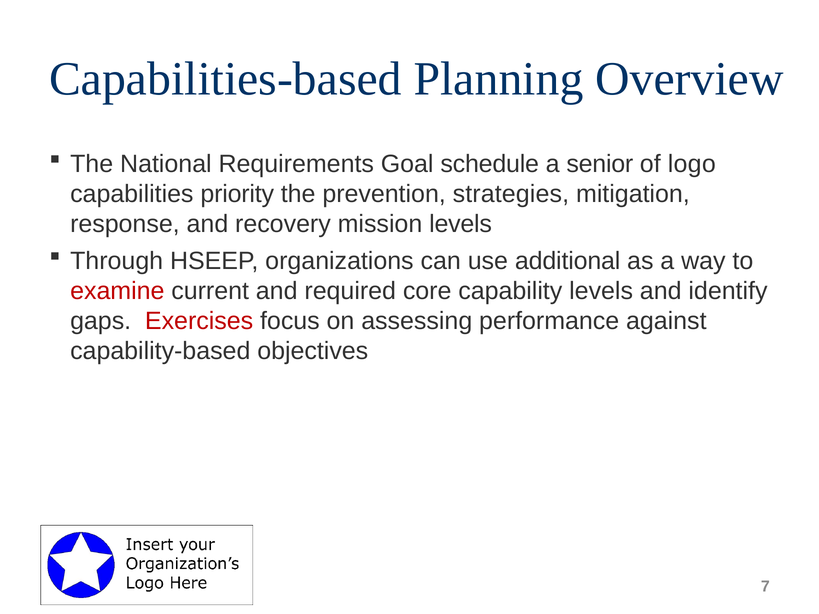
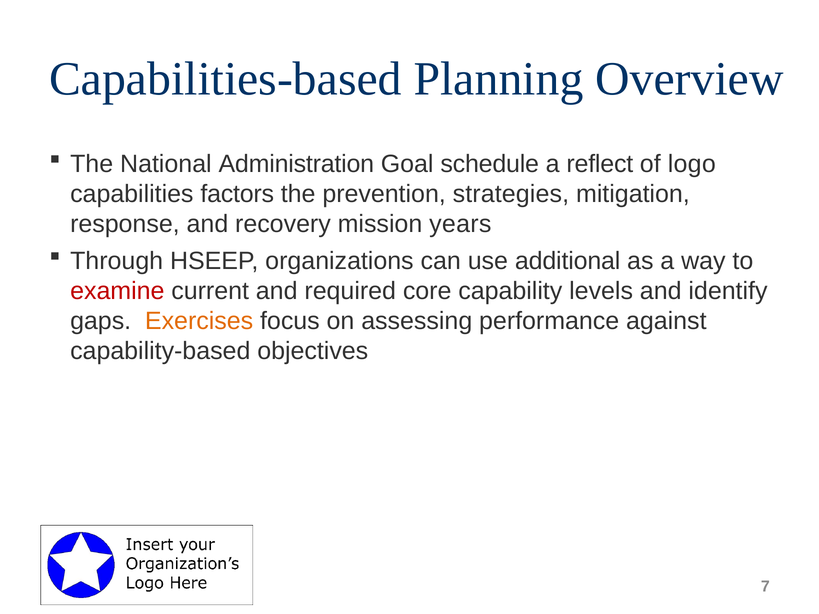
Requirements: Requirements -> Administration
senior: senior -> reflect
priority: priority -> factors
mission levels: levels -> years
Exercises colour: red -> orange
